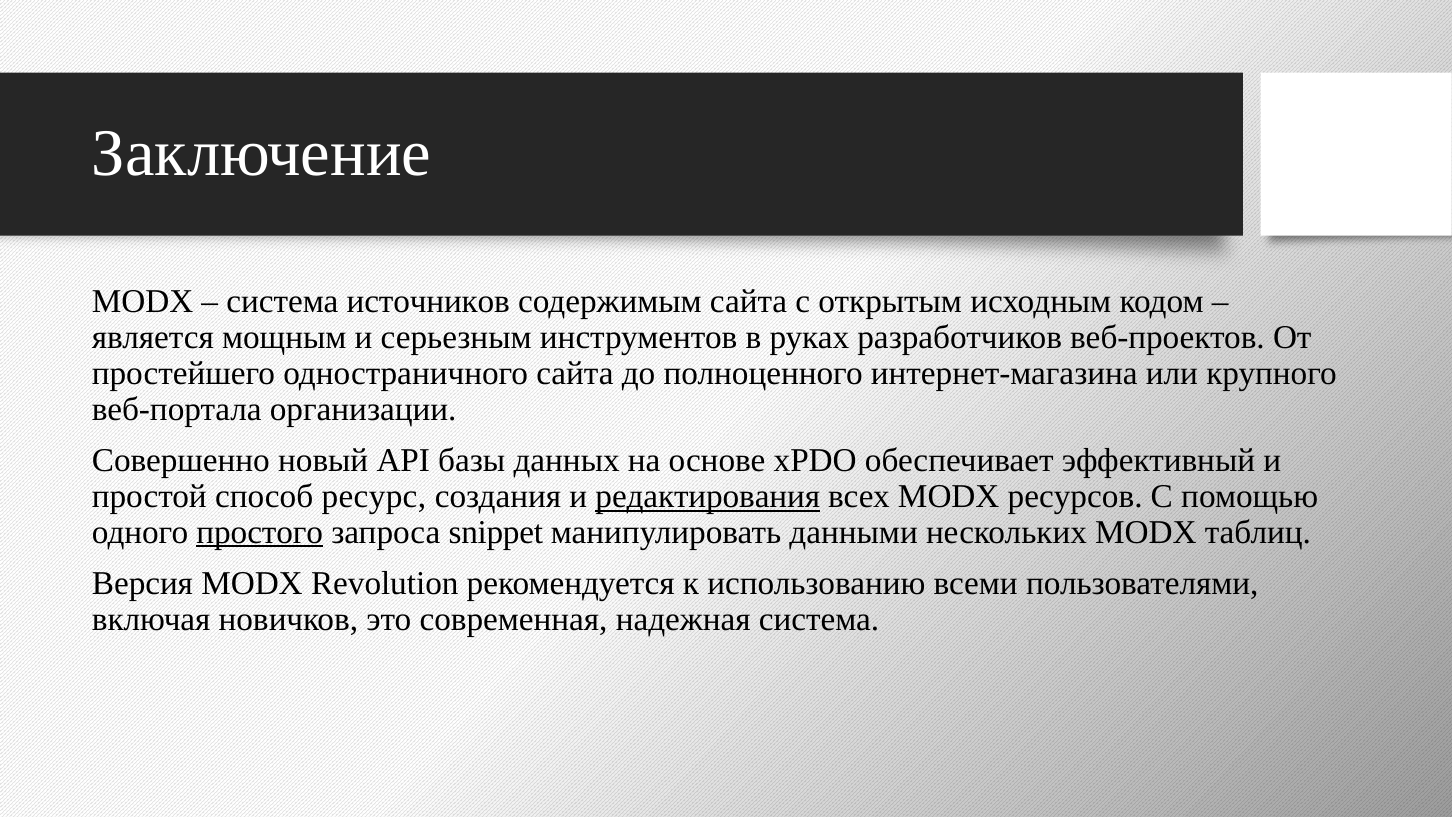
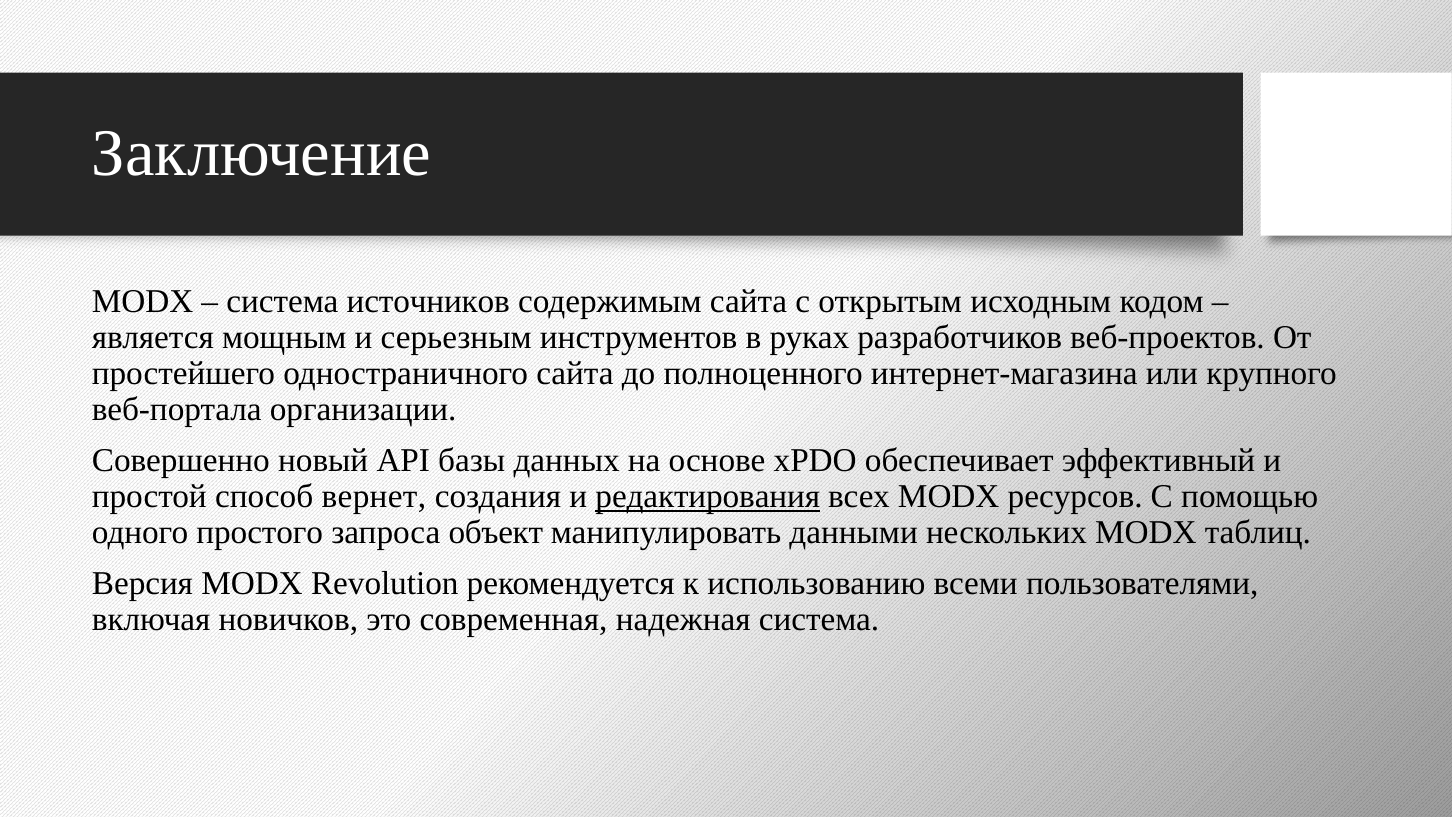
ресурс: ресурс -> вернет
простого underline: present -> none
snippet: snippet -> объект
